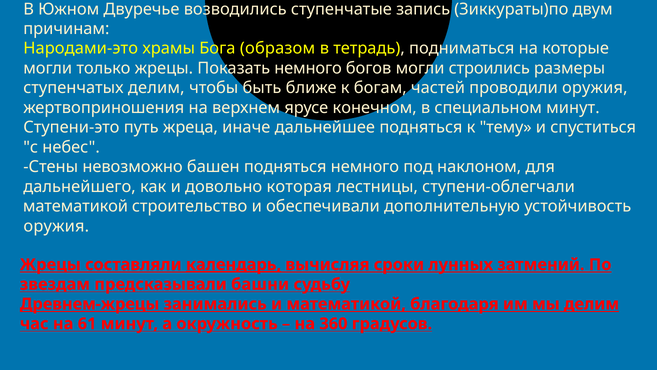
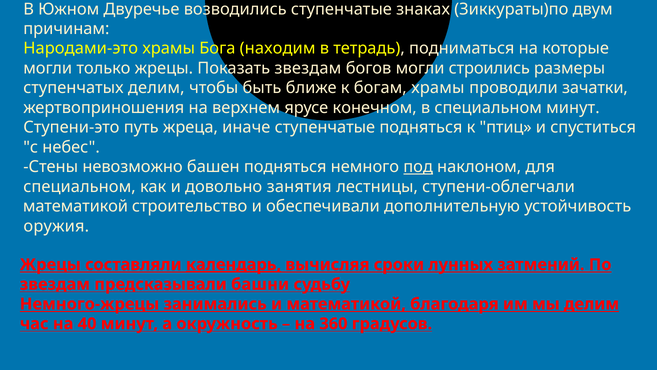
запись: запись -> знаках
образом: образом -> находим
Показать немного: немного -> звездам
богам частей: частей -> храмы
проводили оружия: оружия -> зачатки
иначе дальнейшее: дальнейшее -> ступенчатые
тему: тему -> птиц
под underline: none -> present
дальнейшего at (80, 186): дальнейшего -> специальном
которая: которая -> занятия
Древнем-жрецы: Древнем-жрецы -> Немного-жрецы
61: 61 -> 40
